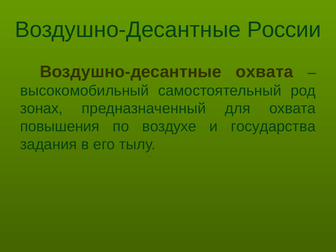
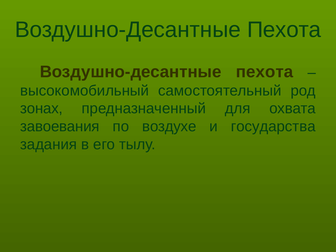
России at (284, 30): России -> Пехота
охвата at (265, 72): охвата -> пехота
повышения: повышения -> завоевания
